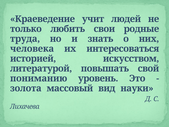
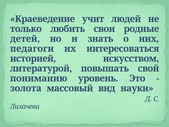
труда: труда -> детей
человека: человека -> педагоги
